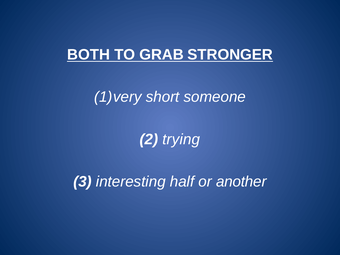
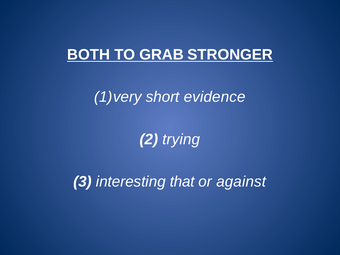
someone: someone -> evidence
half: half -> that
another: another -> against
